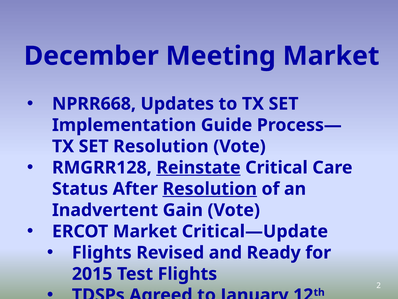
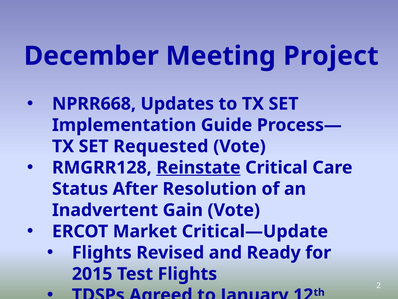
Meeting Market: Market -> Project
SET Resolution: Resolution -> Requested
Resolution at (210, 189) underline: present -> none
